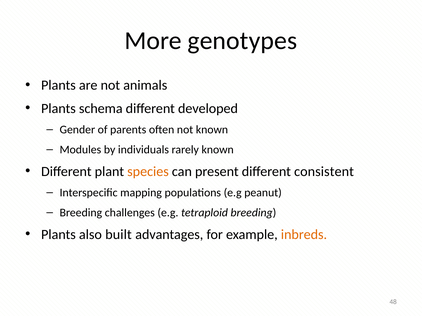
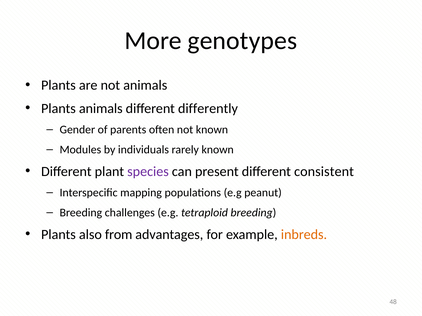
Plants schema: schema -> animals
developed: developed -> differently
species colour: orange -> purple
built: built -> from
